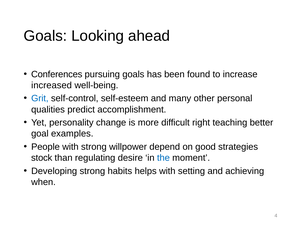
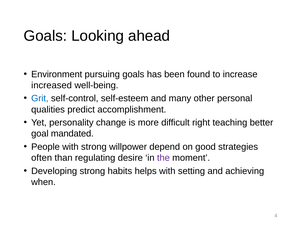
Conferences: Conferences -> Environment
examples: examples -> mandated
stock: stock -> often
the colour: blue -> purple
